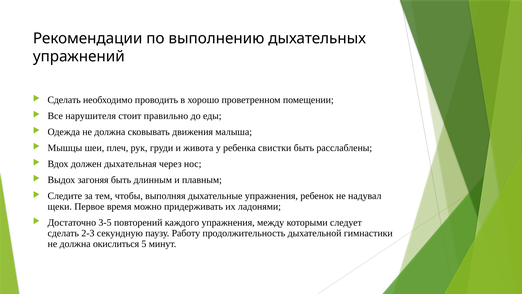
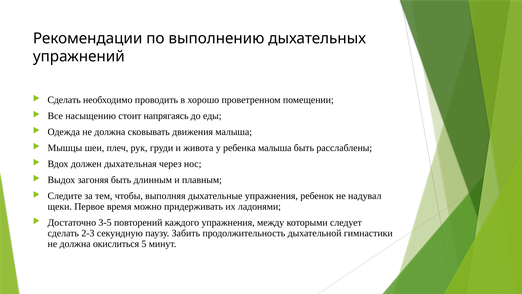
нарушителя: нарушителя -> насыщению
правильно: правильно -> напрягаясь
ребенка свистки: свистки -> малыша
Работу: Работу -> Забить
